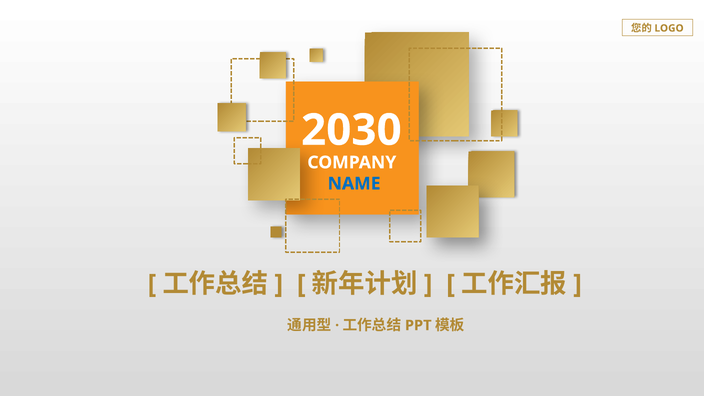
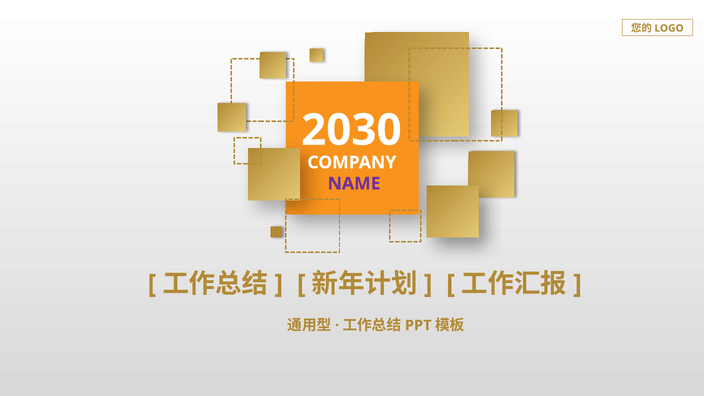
NAME colour: blue -> purple
